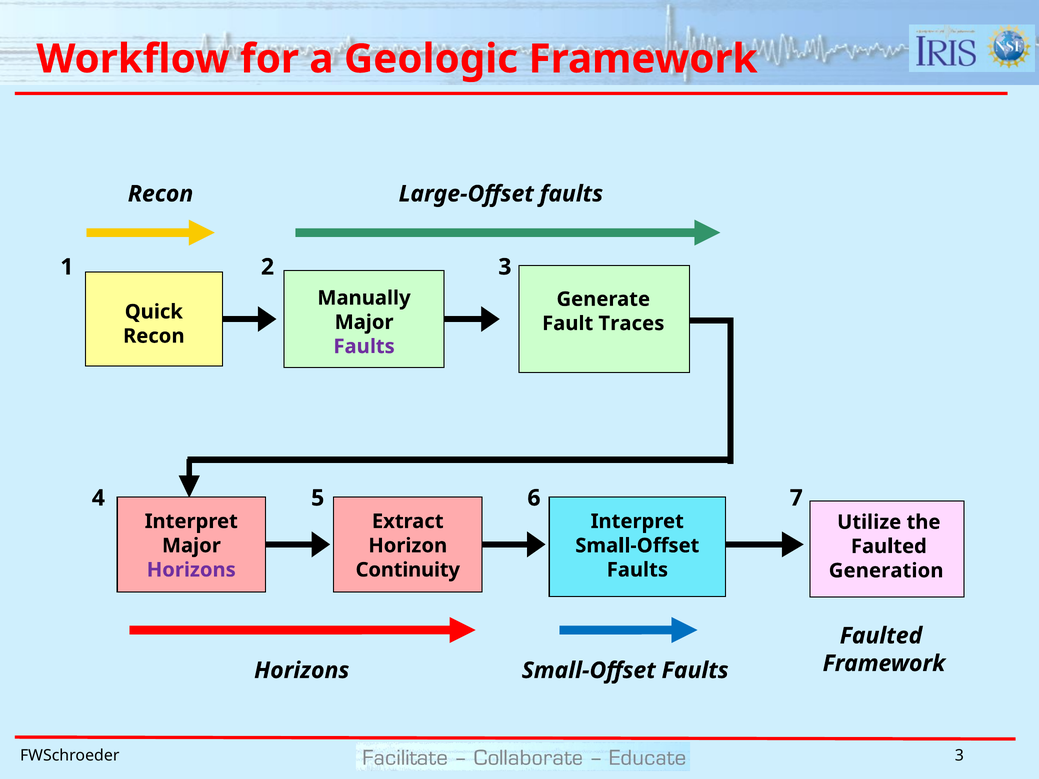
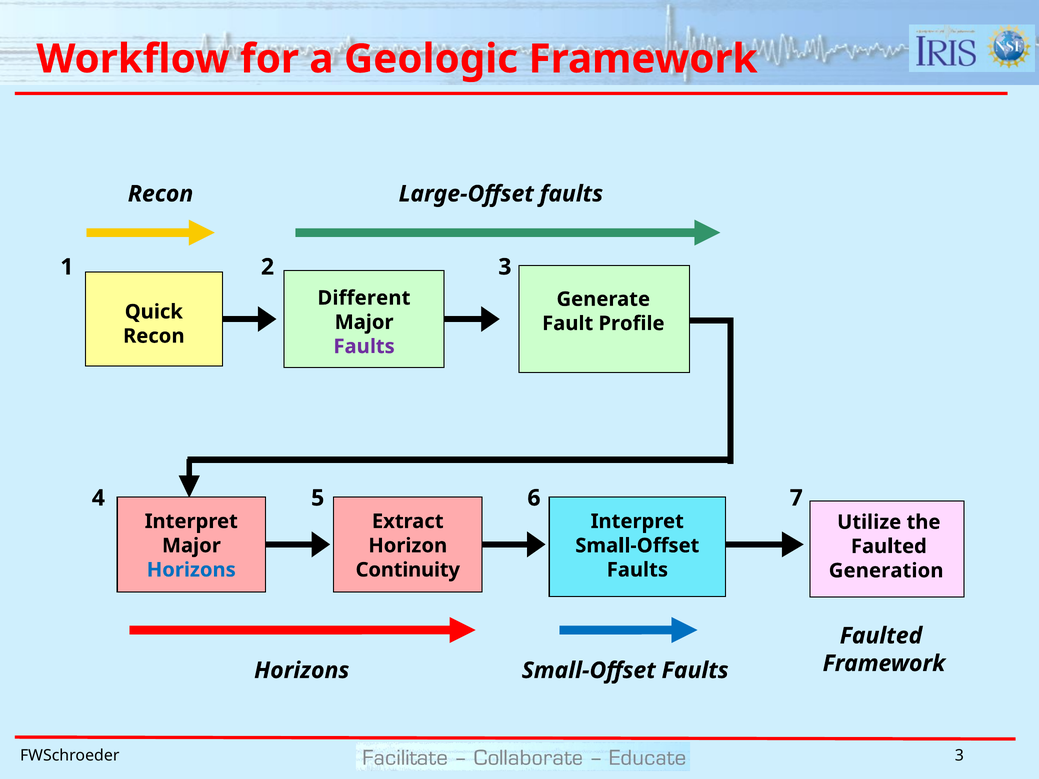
Manually: Manually -> Different
Traces: Traces -> Profile
Horizons at (191, 570) colour: purple -> blue
